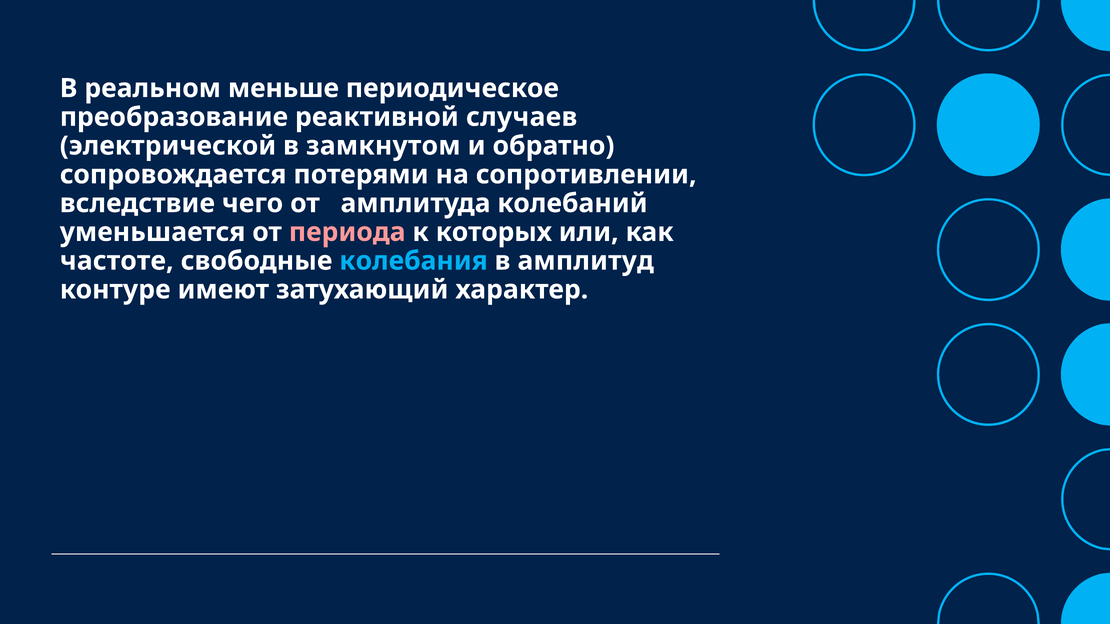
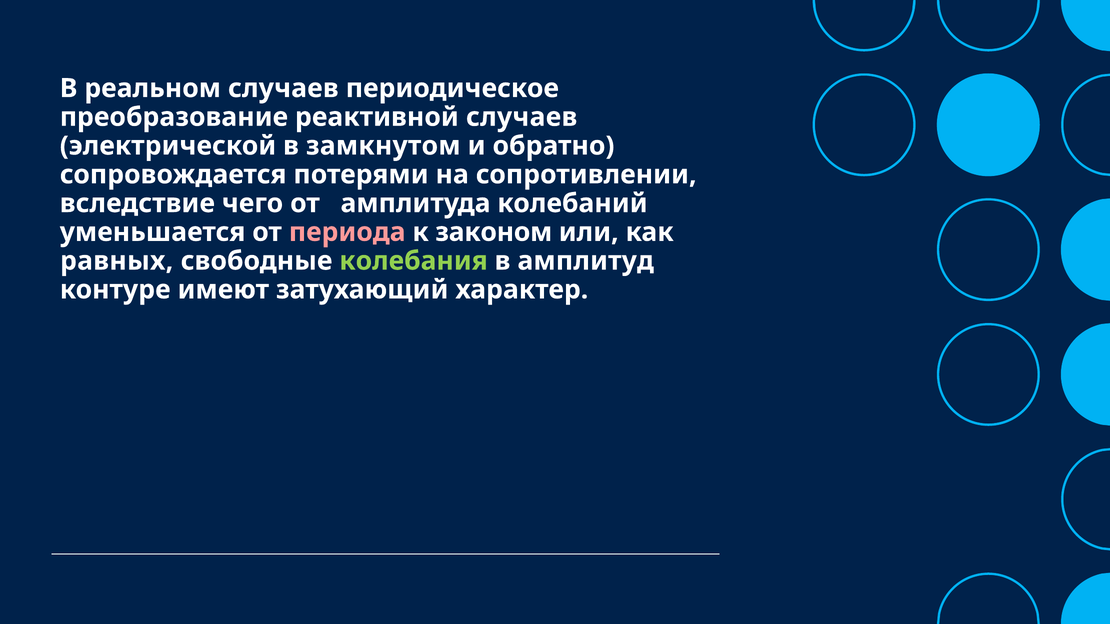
реальном меньше: меньше -> случаев
которых: которых -> законом
частоте: частоте -> равных
колебания colour: light blue -> light green
